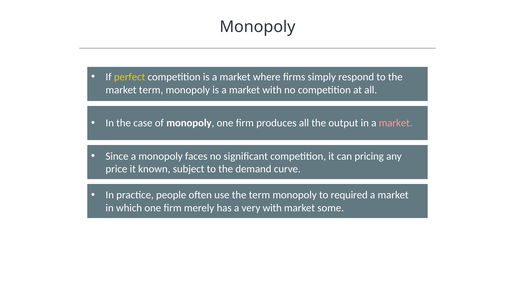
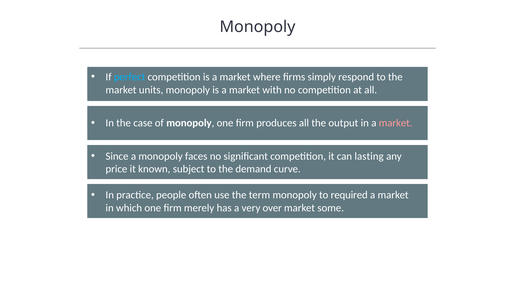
perfect colour: yellow -> light blue
market term: term -> units
pricing: pricing -> lasting
very with: with -> over
